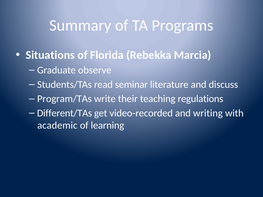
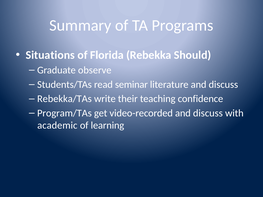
Marcia: Marcia -> Should
Program/TAs: Program/TAs -> Rebekka/TAs
regulations: regulations -> confidence
Different/TAs: Different/TAs -> Program/TAs
video-recorded and writing: writing -> discuss
